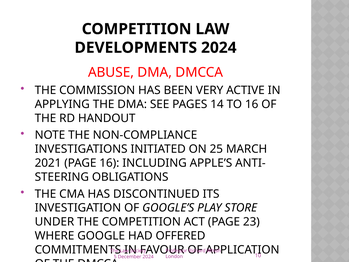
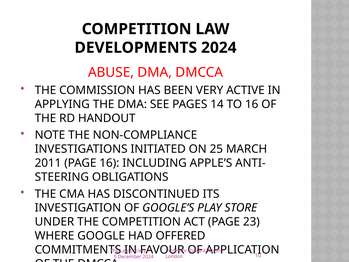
2021: 2021 -> 2011
